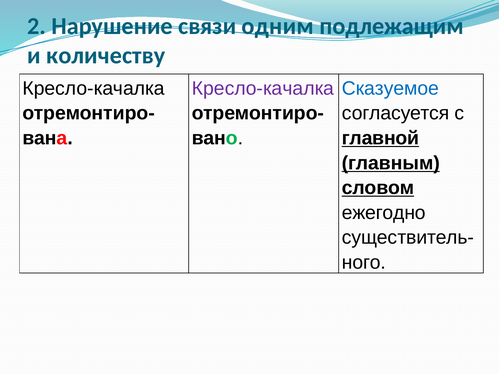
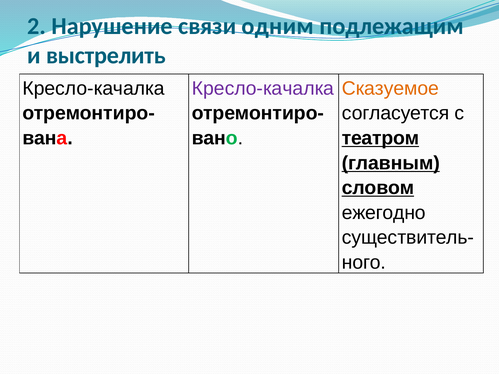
количеству: количеству -> выстрелить
Сказуемое colour: blue -> orange
главной: главной -> театром
